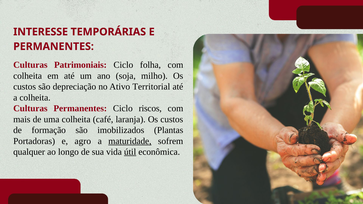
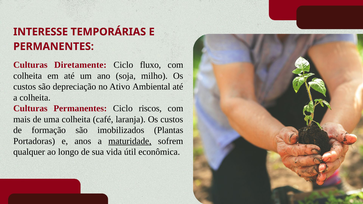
Patrimoniais: Patrimoniais -> Diretamente
folha: folha -> fluxo
Territorial: Territorial -> Ambiental
agro: agro -> anos
útil underline: present -> none
